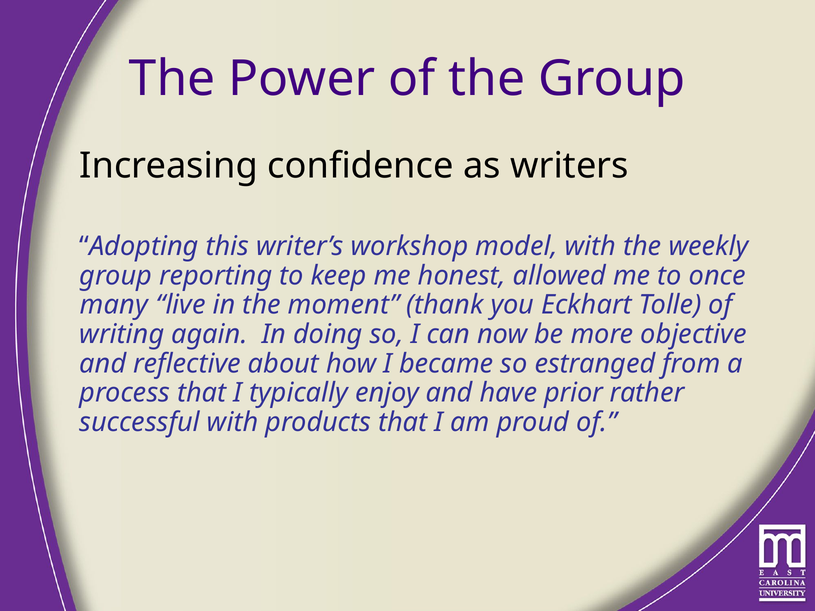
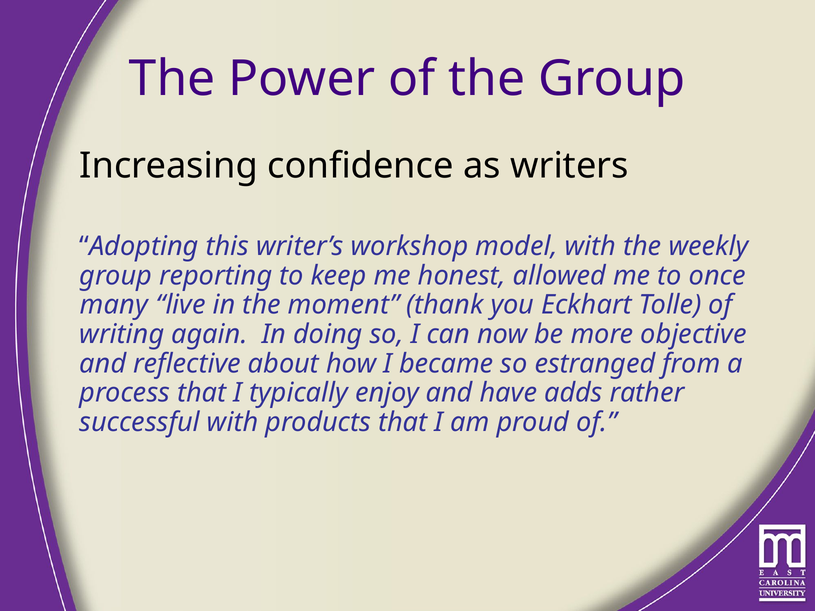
prior: prior -> adds
